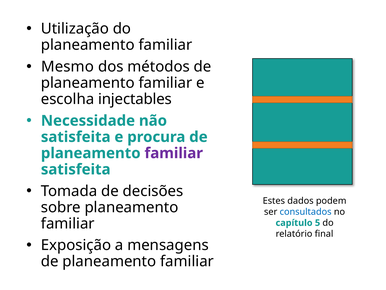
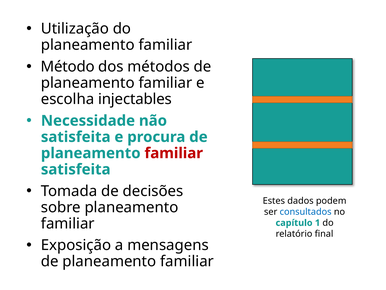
Mesmo: Mesmo -> Método
familiar at (174, 153) colour: purple -> red
5: 5 -> 1
